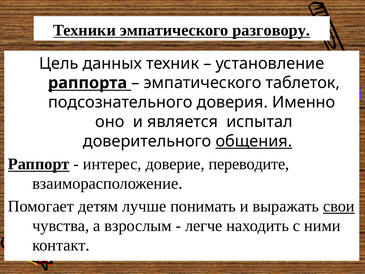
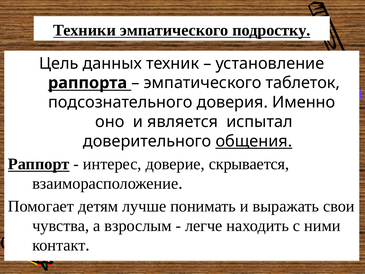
разговору: разговору -> подростку
переводите: переводите -> скрывается
свои underline: present -> none
